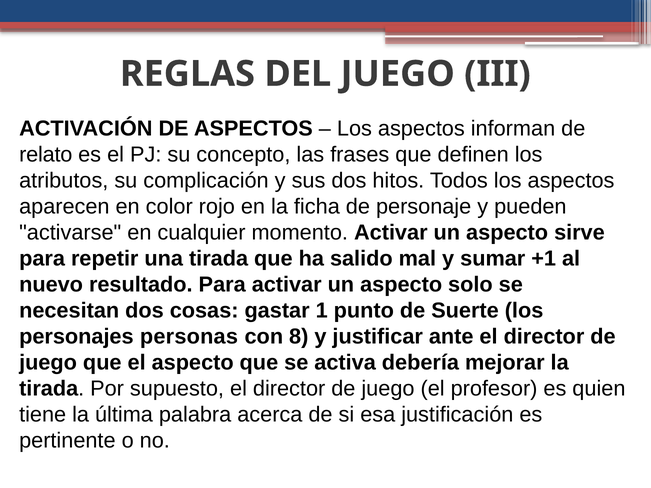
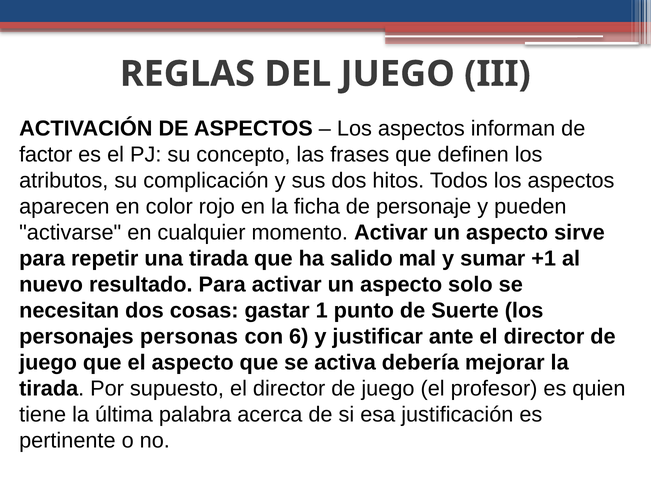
relato: relato -> factor
8: 8 -> 6
